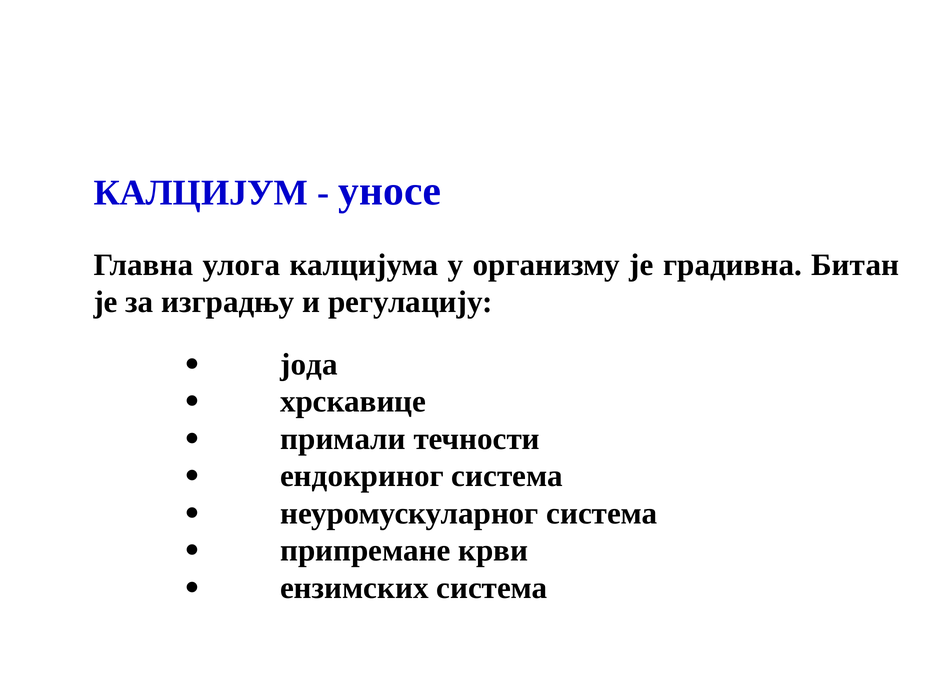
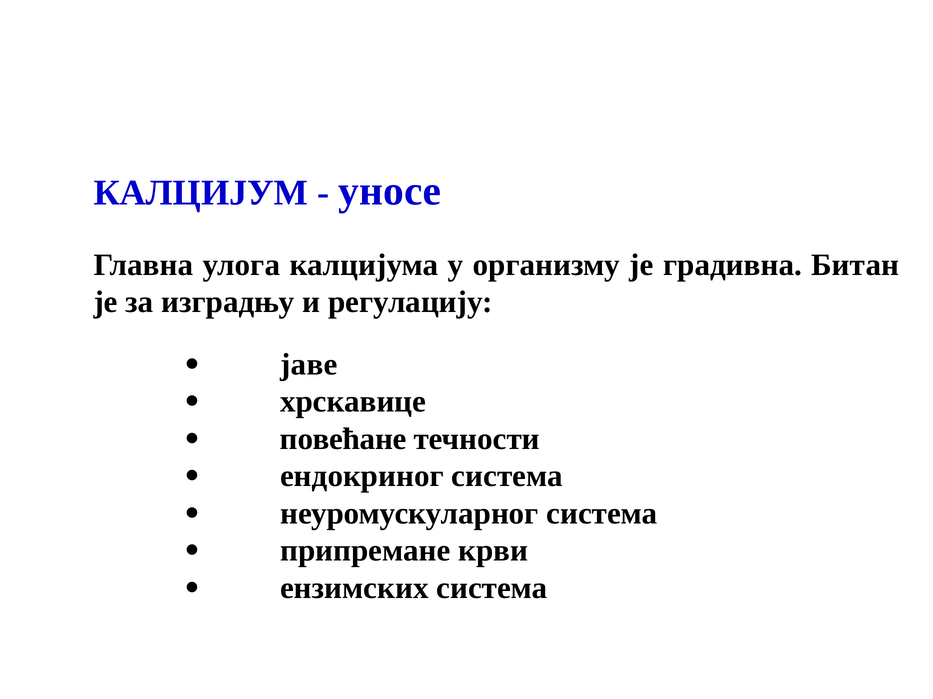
јода: јода -> јаве
примали: примали -> повећане
